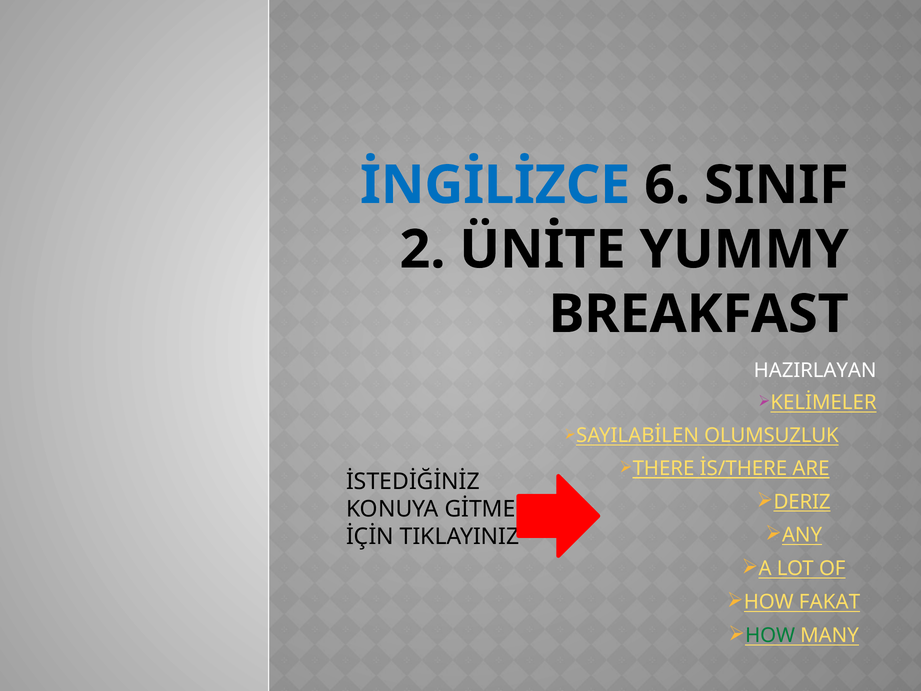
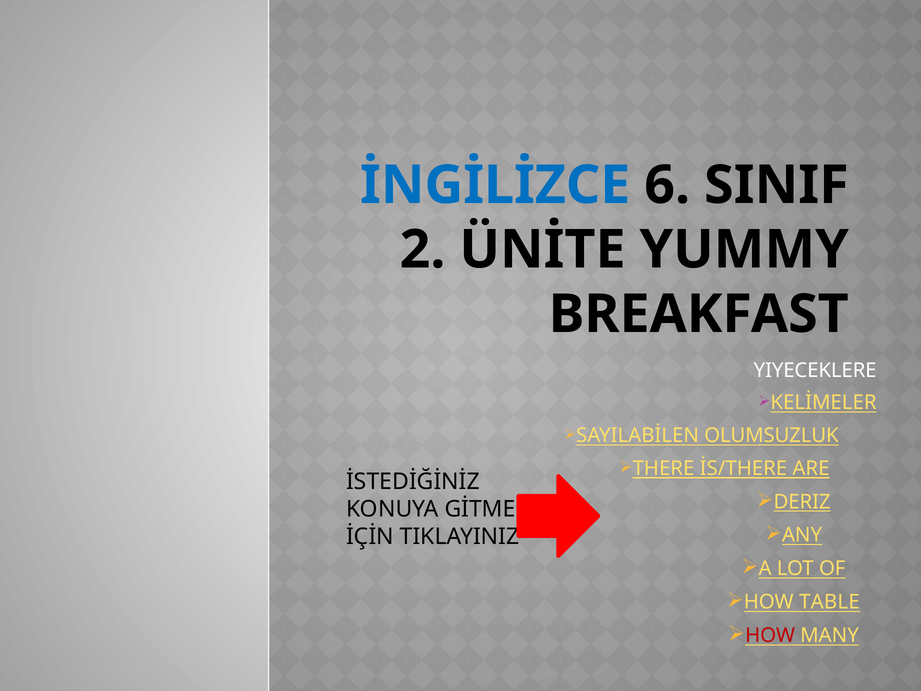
HAZIRLAYAN: HAZIRLAYAN -> YIYECEKLERE
FAKAT: FAKAT -> TABLE
HOW at (770, 635) colour: green -> red
